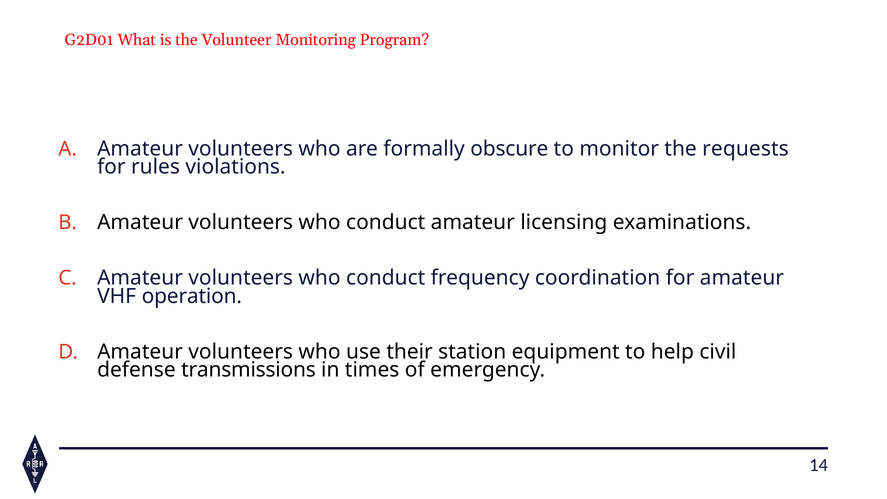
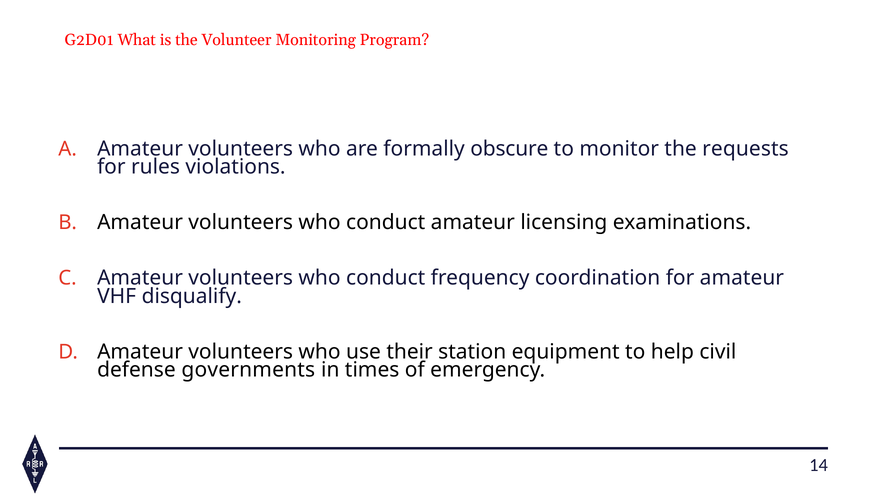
operation: operation -> disqualify
transmissions: transmissions -> governments
